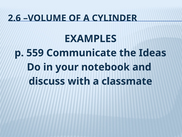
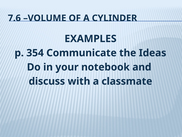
2.6: 2.6 -> 7.6
559: 559 -> 354
